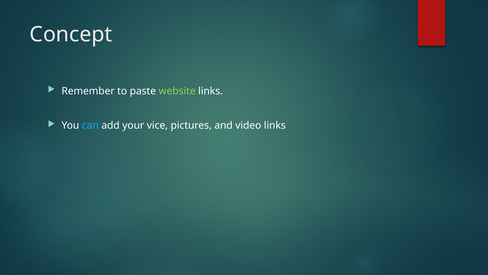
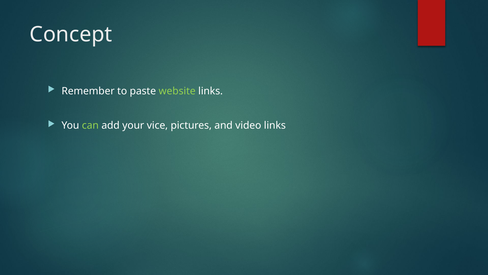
can colour: light blue -> light green
